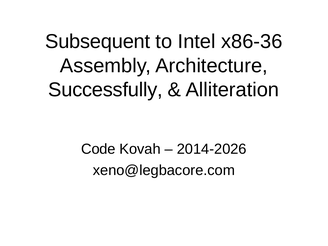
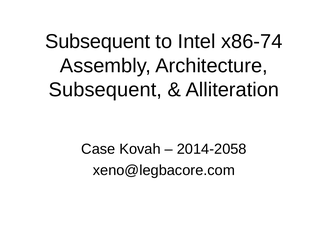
x86-36: x86-36 -> x86-74
Successfully at (105, 90): Successfully -> Subsequent
Code: Code -> Case
2014-2026: 2014-2026 -> 2014-2058
